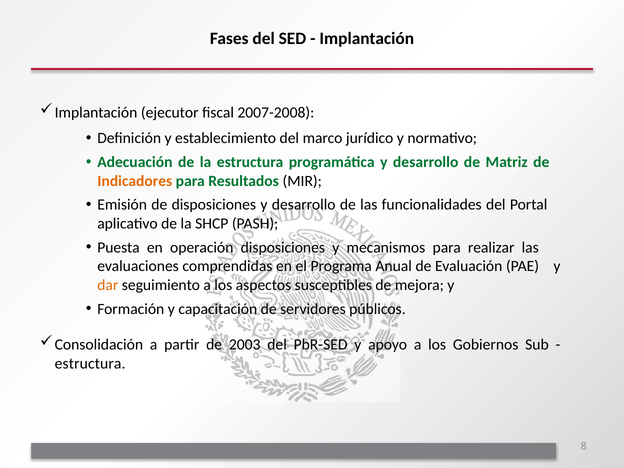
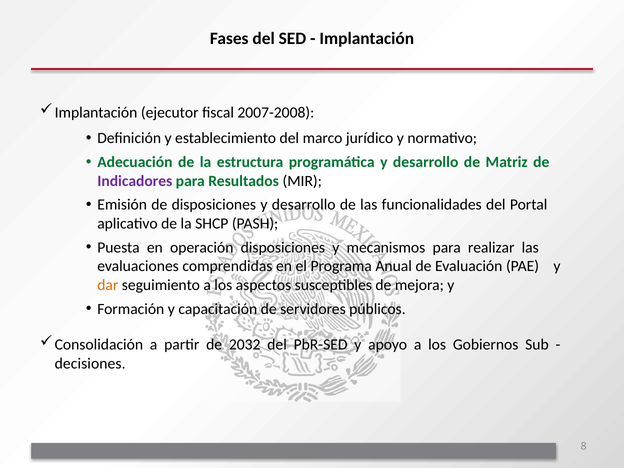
Indicadores colour: orange -> purple
2003: 2003 -> 2032
estructura at (90, 363): estructura -> decisiones
